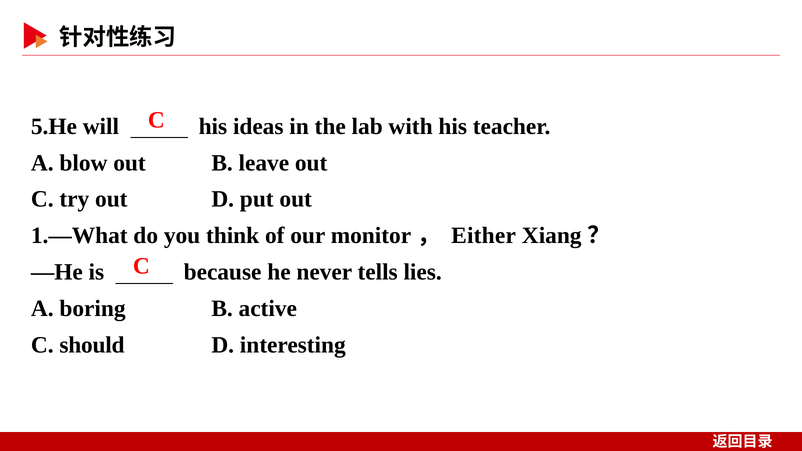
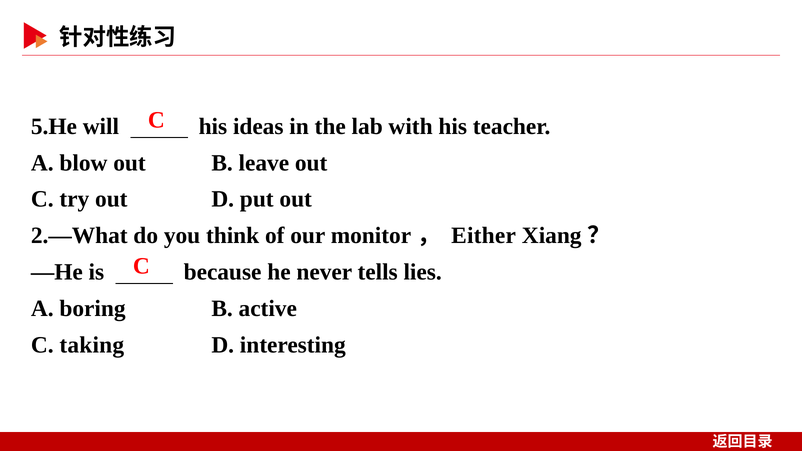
1.—What: 1.—What -> 2.—What
should: should -> taking
